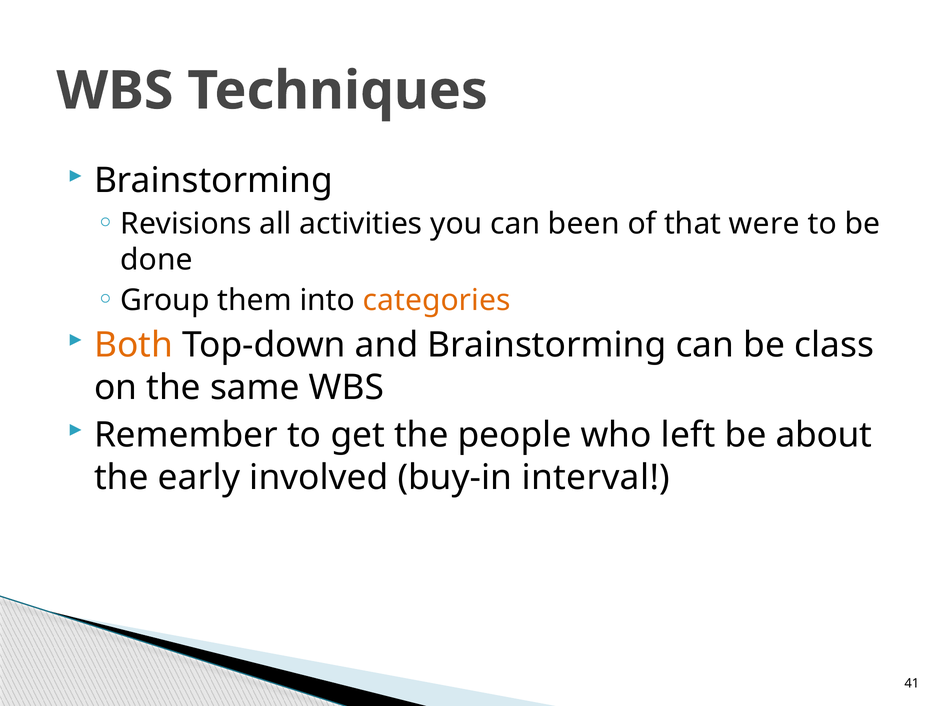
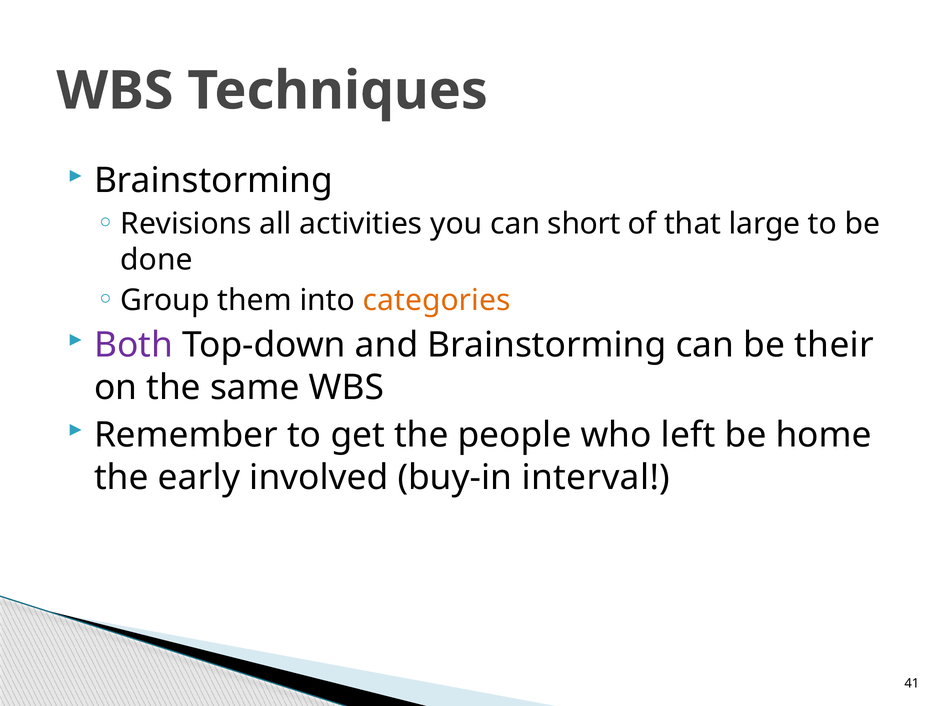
been: been -> short
were: were -> large
Both colour: orange -> purple
class: class -> their
about: about -> home
